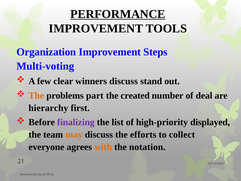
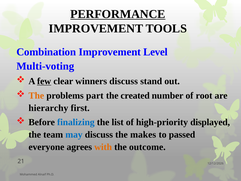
Organization: Organization -> Combination
Steps: Steps -> Level
few underline: none -> present
deal: deal -> root
finalizing colour: purple -> blue
may colour: orange -> blue
efforts: efforts -> makes
collect: collect -> passed
notation: notation -> outcome
